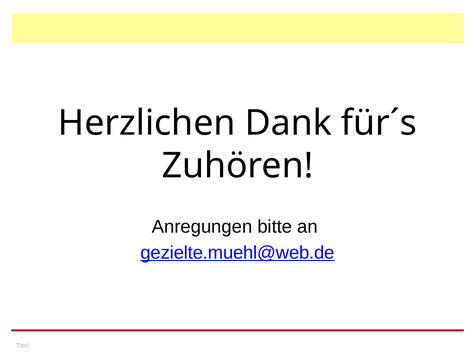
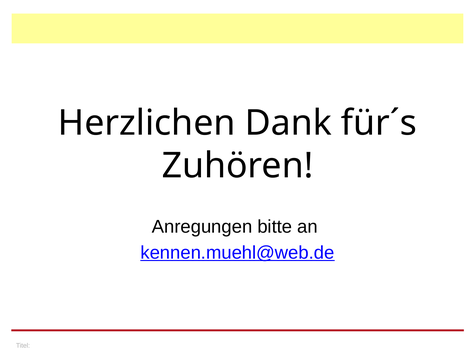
gezielte.muehl@web.de: gezielte.muehl@web.de -> kennen.muehl@web.de
